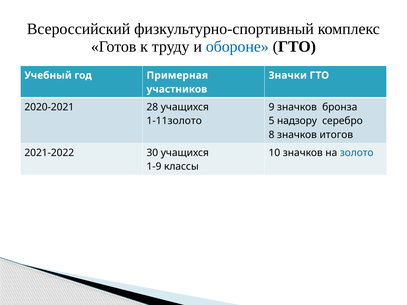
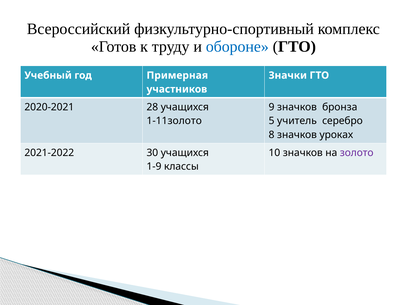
надзору: надзору -> учитель
итогов: итогов -> уроках
золото colour: blue -> purple
